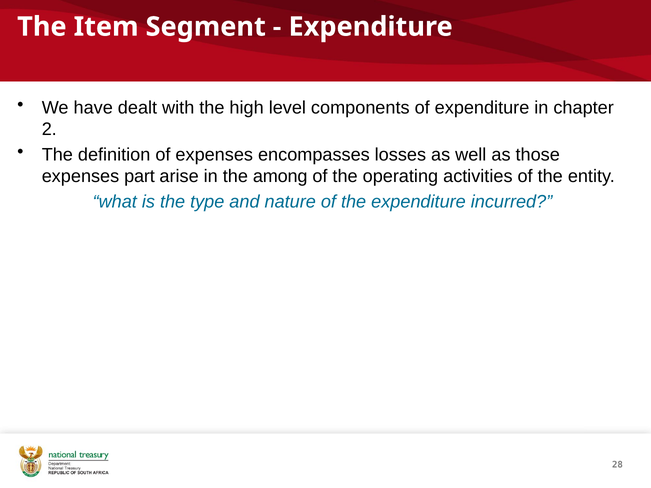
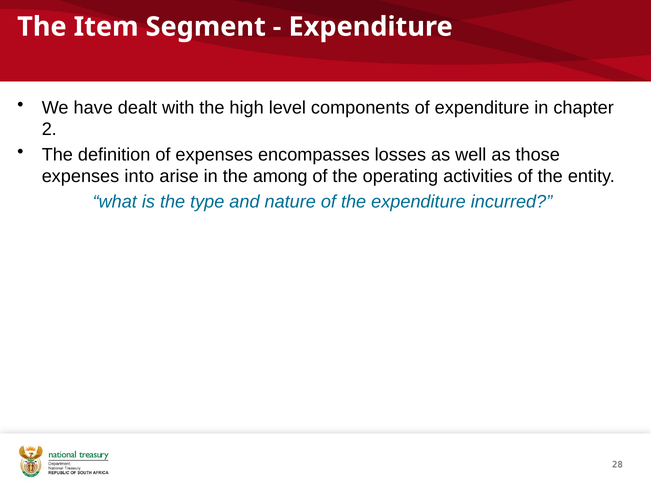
part: part -> into
